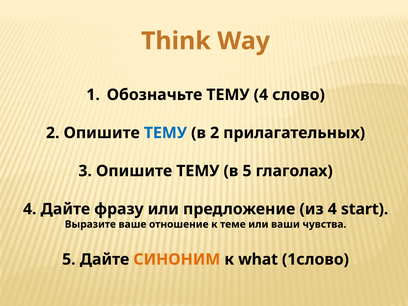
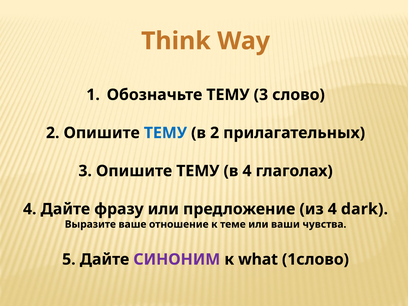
ТЕМУ 4: 4 -> 3
в 5: 5 -> 4
start: start -> dark
СИНОНИМ colour: orange -> purple
